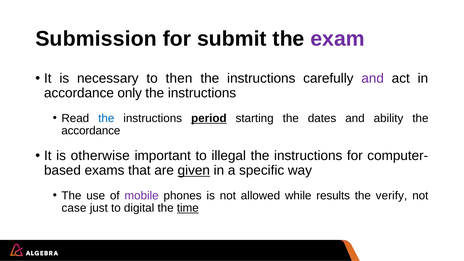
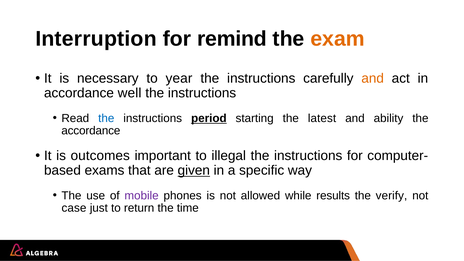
Submission: Submission -> Interruption
submit: submit -> remind
exam colour: purple -> orange
then: then -> year
and at (373, 78) colour: purple -> orange
only: only -> well
dates: dates -> latest
otherwise: otherwise -> outcomes
digital: digital -> return
time underline: present -> none
